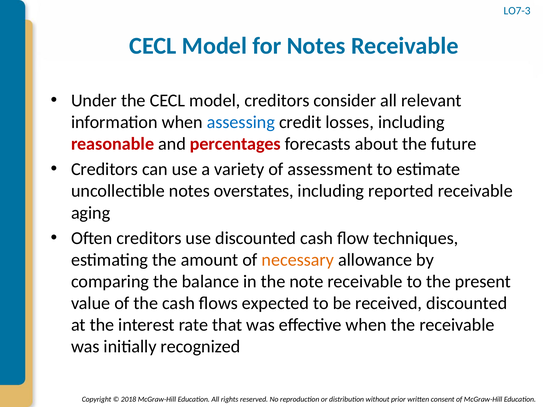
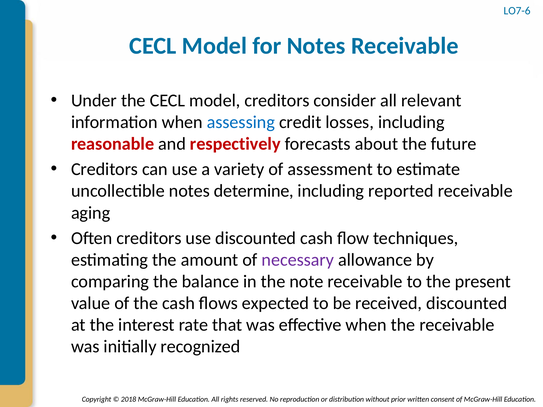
LO7-3: LO7-3 -> LO7-6
percentages: percentages -> respectively
overstates: overstates -> determine
necessary colour: orange -> purple
